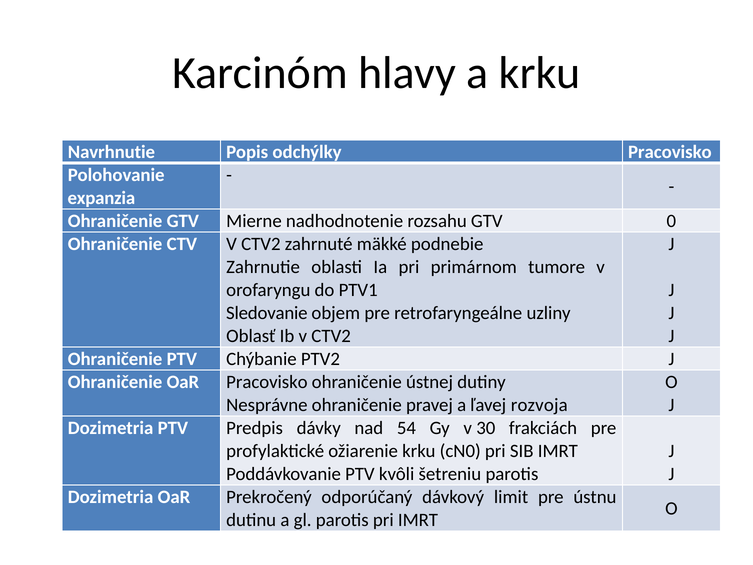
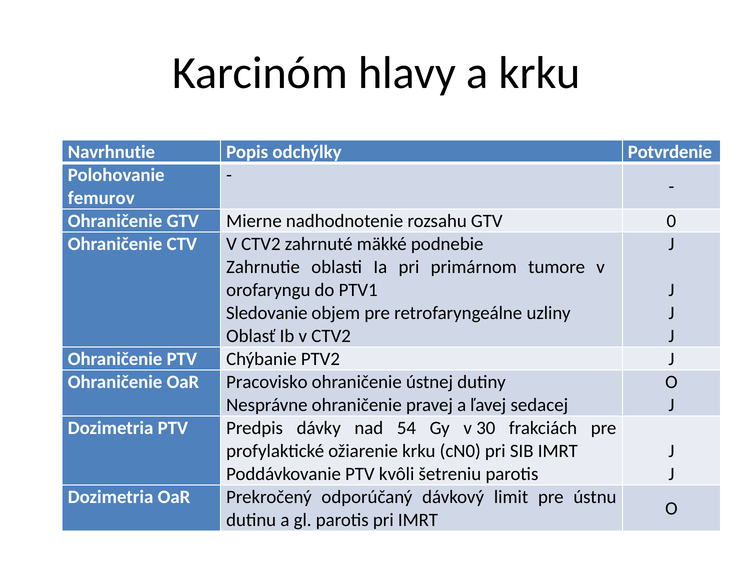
odchýlky Pracovisko: Pracovisko -> Potvrdenie
expanzia: expanzia -> femurov
rozvoja: rozvoja -> sedacej
